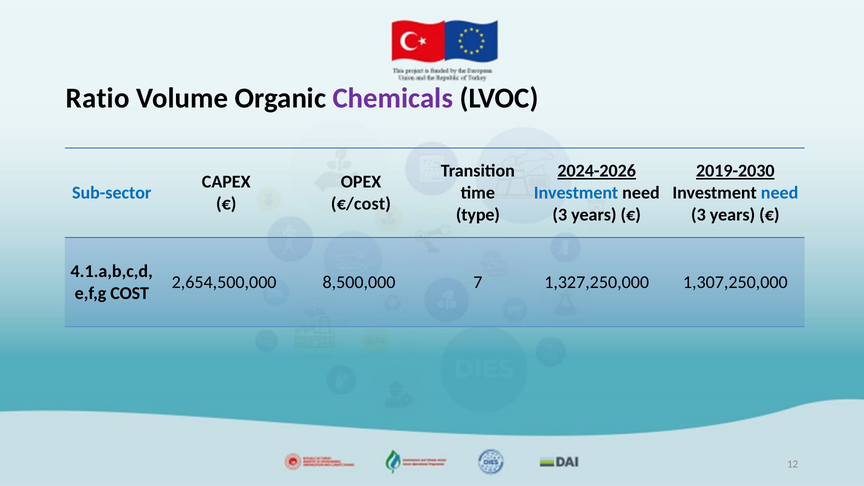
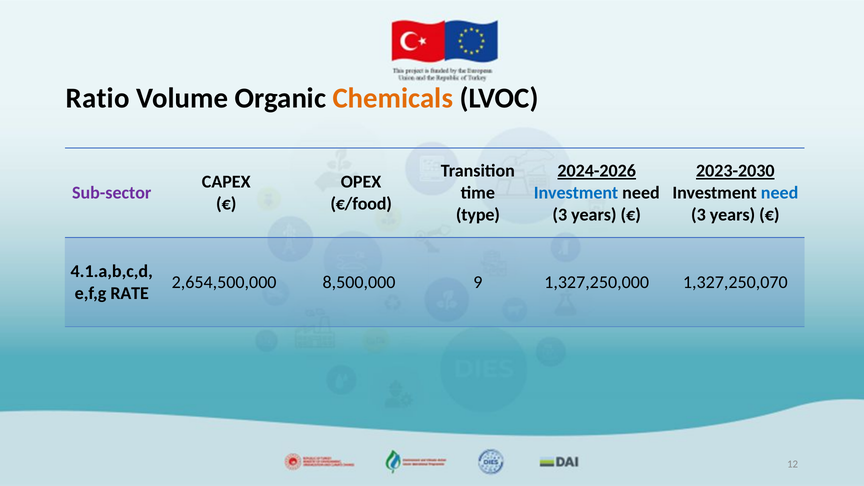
Chemicals colour: purple -> orange
2019-2030: 2019-2030 -> 2023-2030
Sub-sector colour: blue -> purple
€/cost: €/cost -> €/food
7: 7 -> 9
1,307,250,000: 1,307,250,000 -> 1,327,250,070
COST: COST -> RATE
